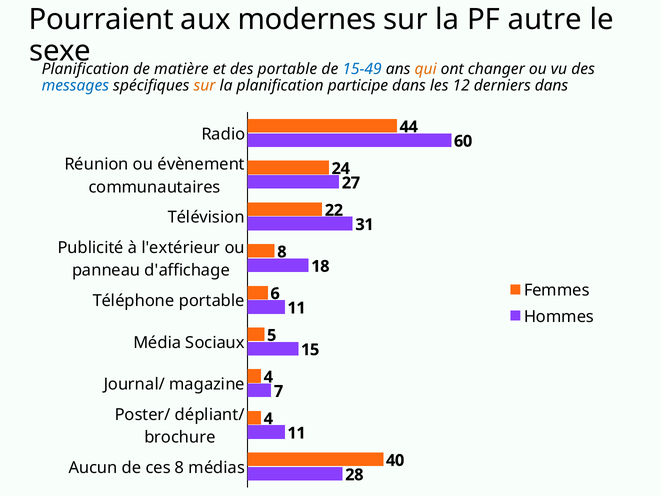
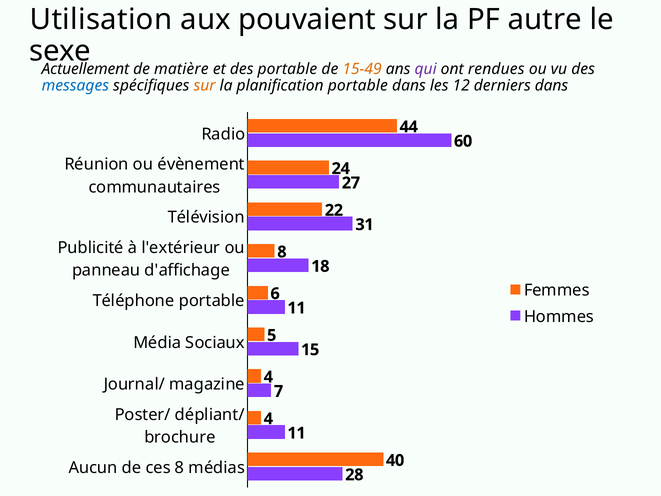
Pourraient: Pourraient -> Utilisation
modernes: modernes -> pouvaient
Planification at (85, 69): Planification -> Actuellement
15-49 colour: blue -> orange
qui colour: orange -> purple
changer: changer -> rendues
planification participe: participe -> portable
